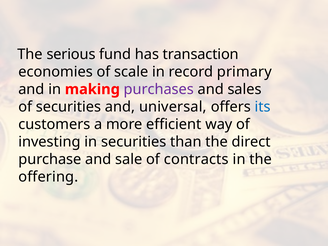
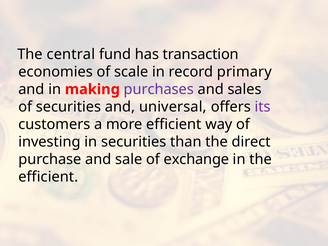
serious: serious -> central
its colour: blue -> purple
contracts: contracts -> exchange
offering at (48, 177): offering -> efficient
